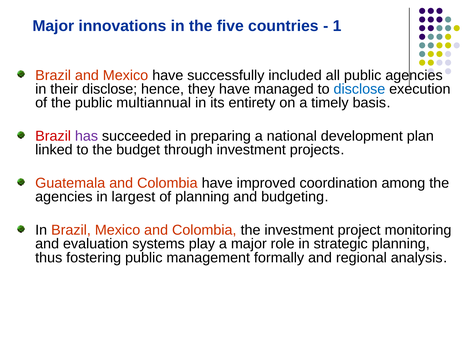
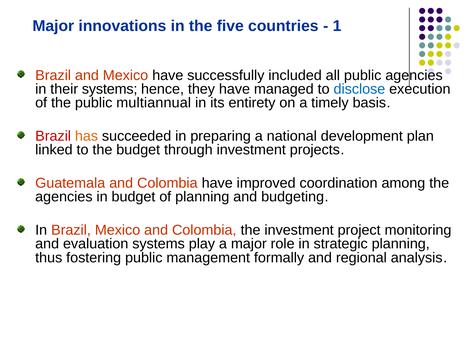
their disclose: disclose -> systems
has colour: purple -> orange
in largest: largest -> budget
